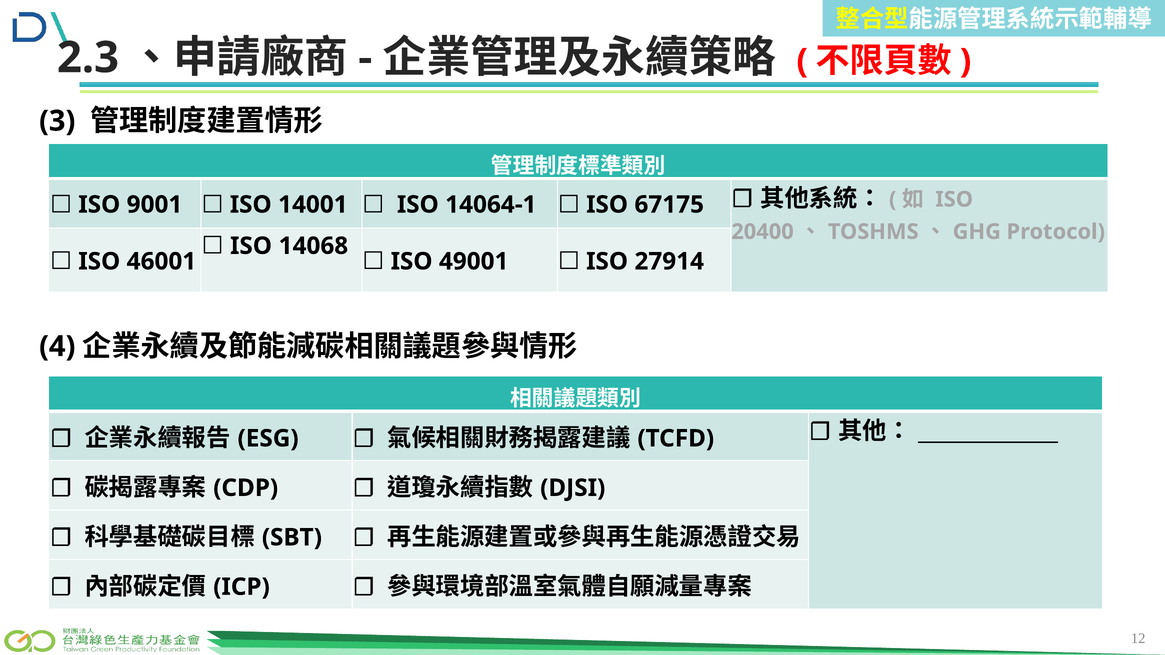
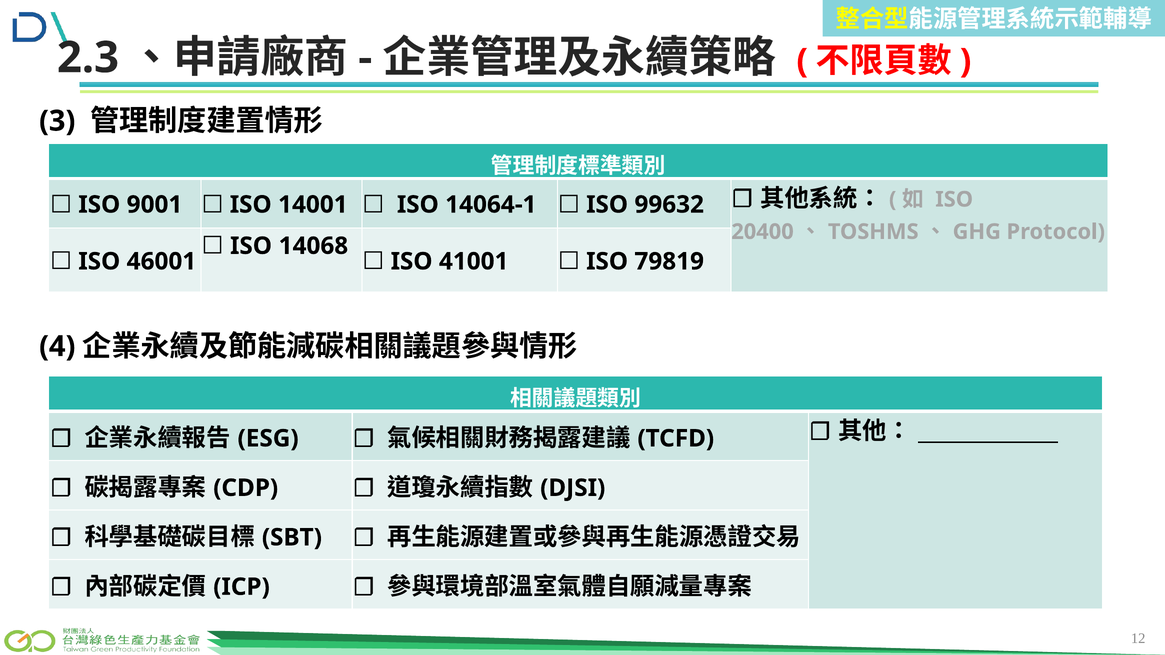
67175: 67175 -> 99632
49001: 49001 -> 41001
27914: 27914 -> 79819
